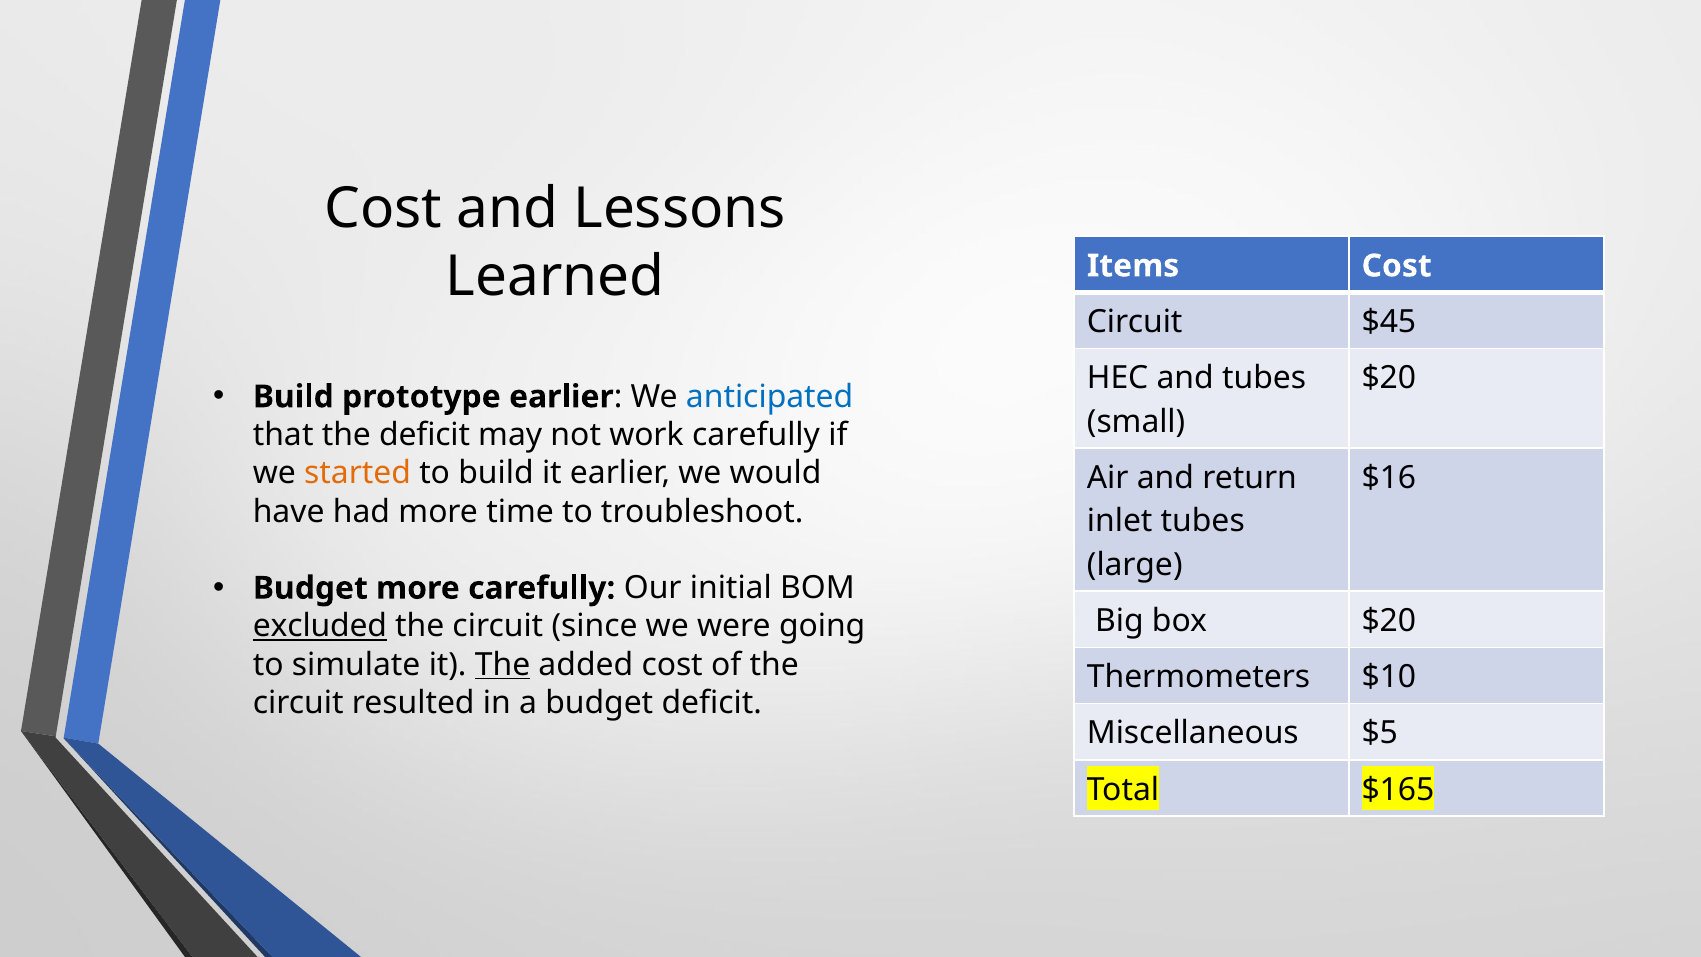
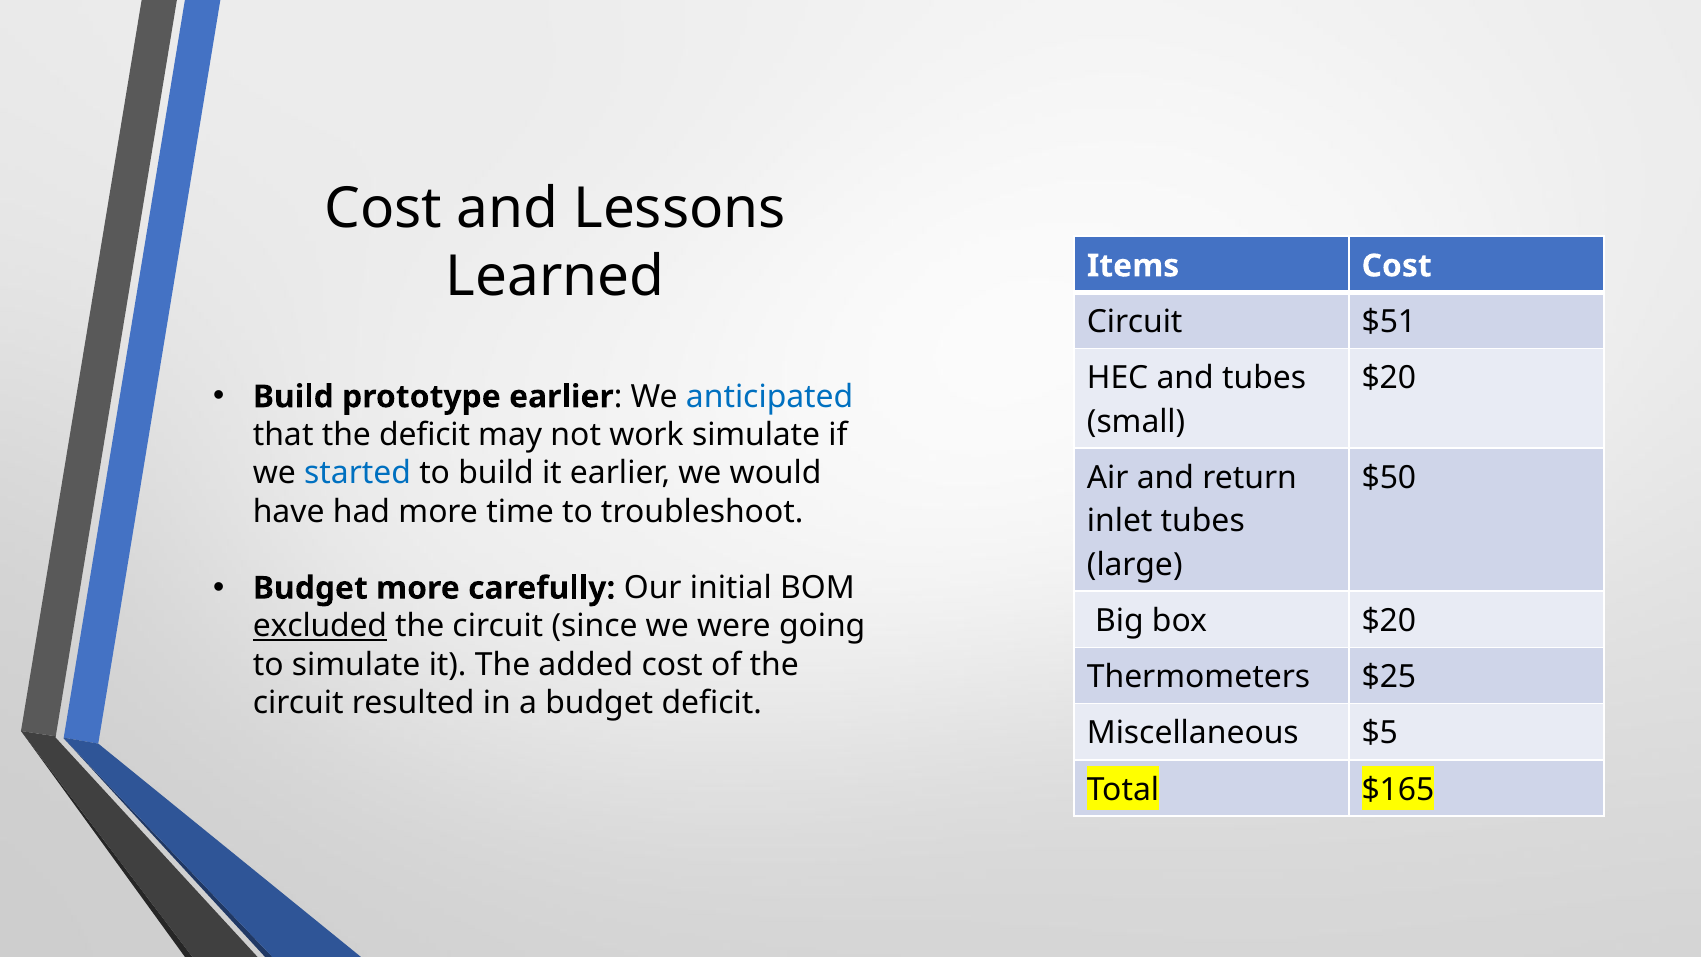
$45: $45 -> $51
work carefully: carefully -> simulate
started colour: orange -> blue
$16: $16 -> $50
The at (503, 665) underline: present -> none
$10: $10 -> $25
